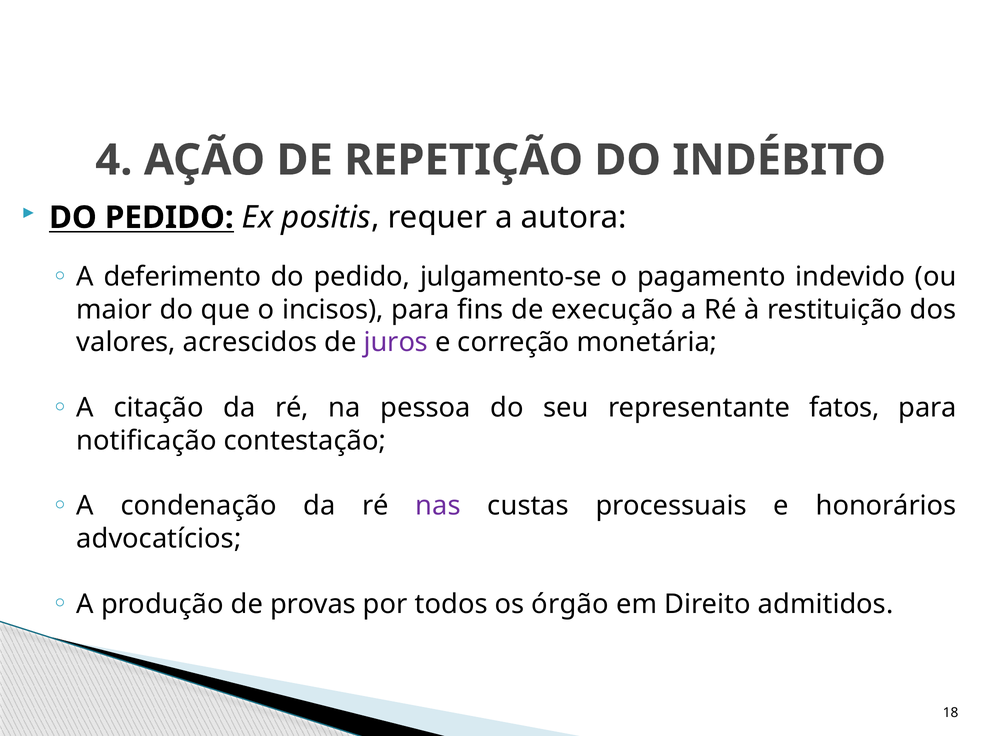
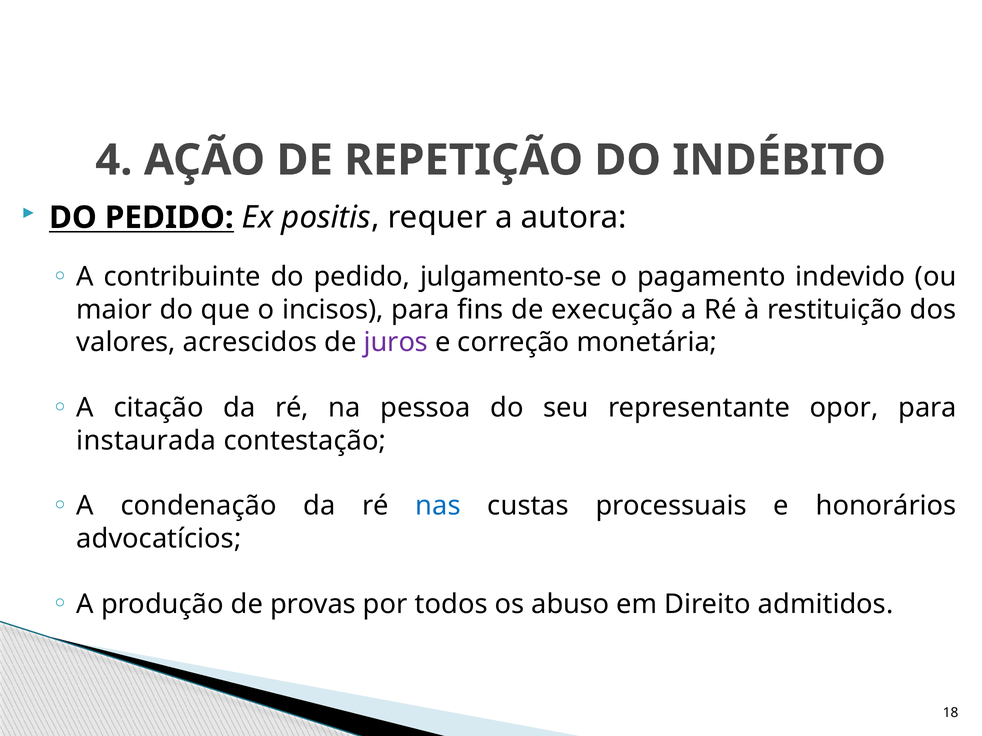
deferimento: deferimento -> contribuinte
fatos: fatos -> opor
notificação: notificação -> instaurada
nas colour: purple -> blue
órgão: órgão -> abuso
